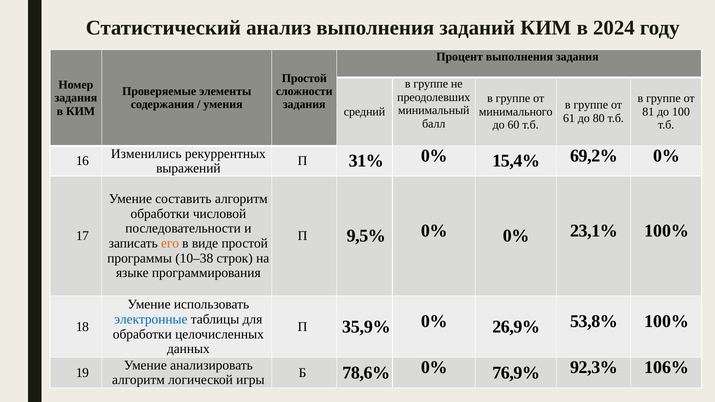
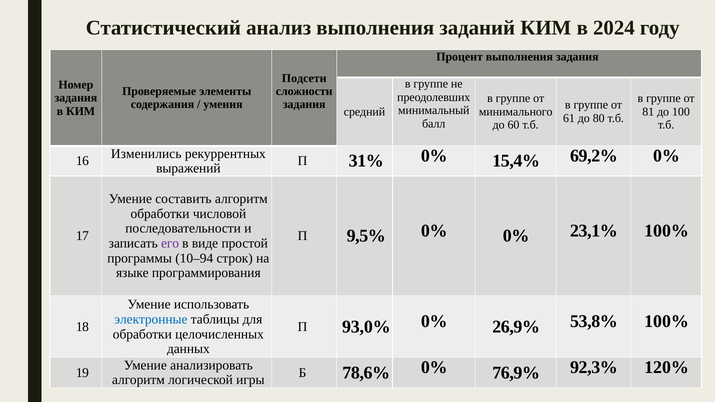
Простой at (304, 78): Простой -> Подсети
его colour: orange -> purple
10–38: 10–38 -> 10–94
35,9%: 35,9% -> 93,0%
106%: 106% -> 120%
